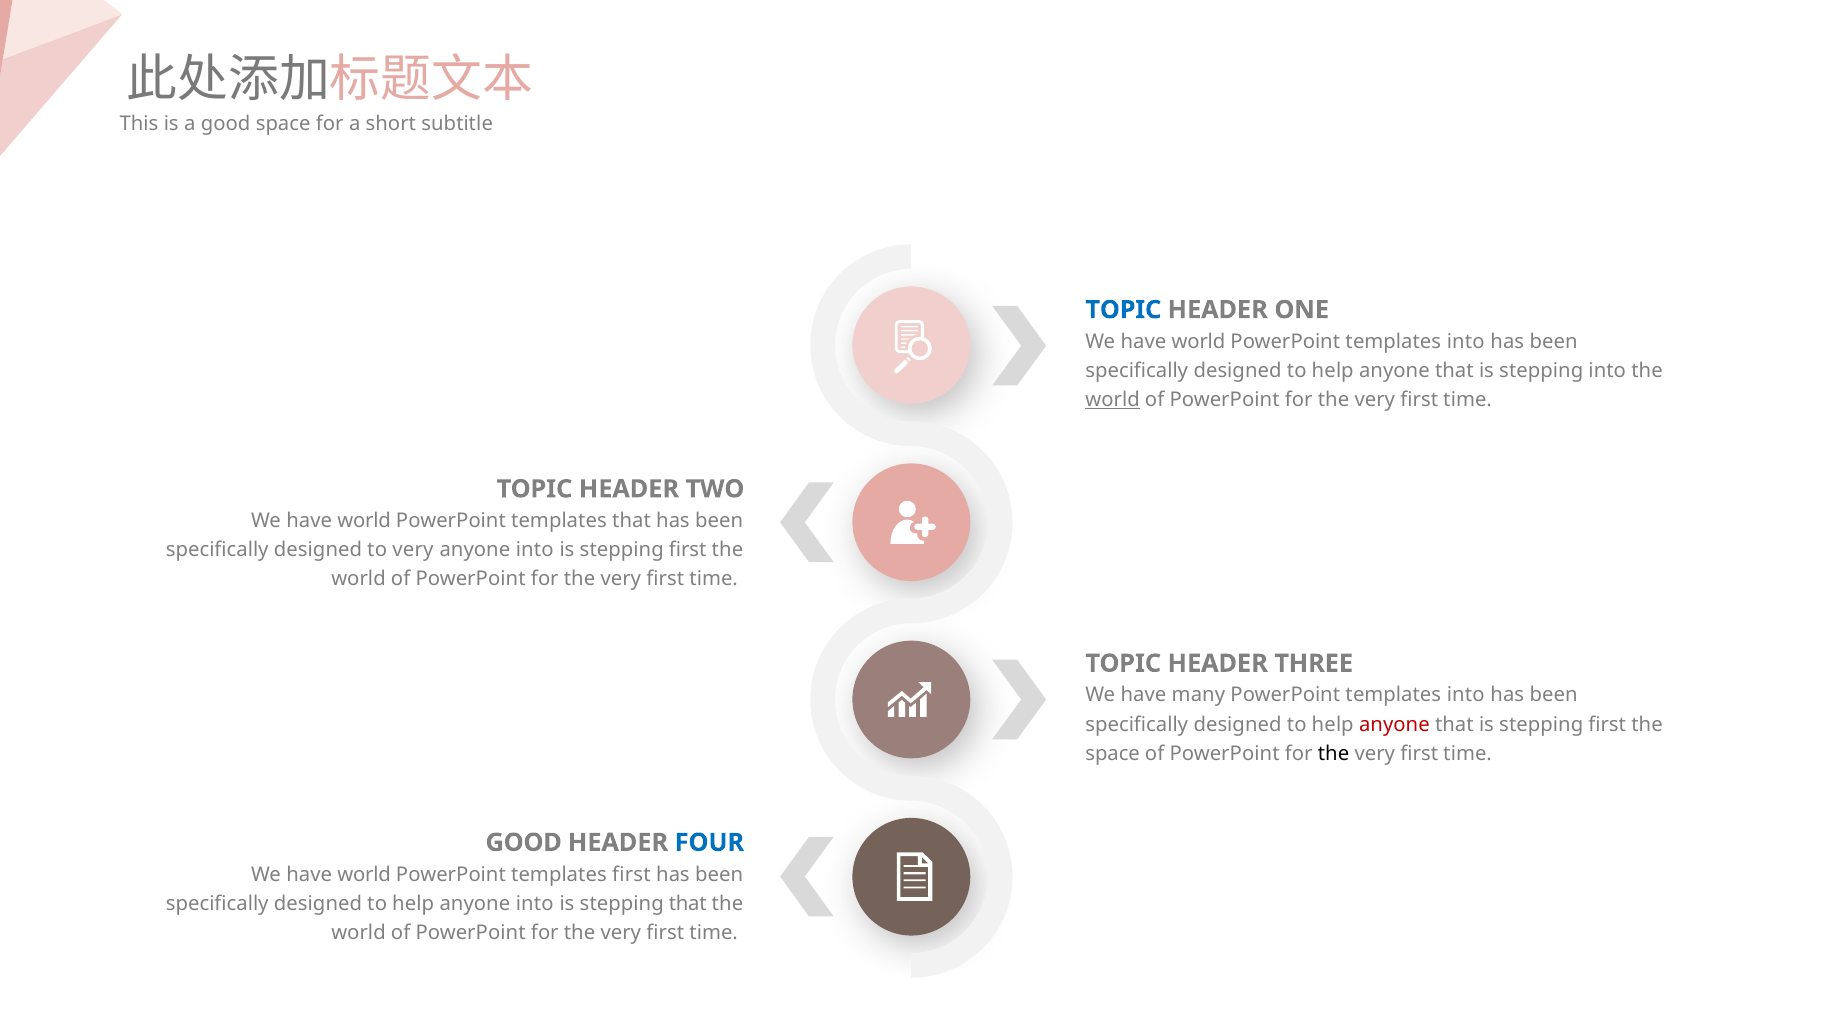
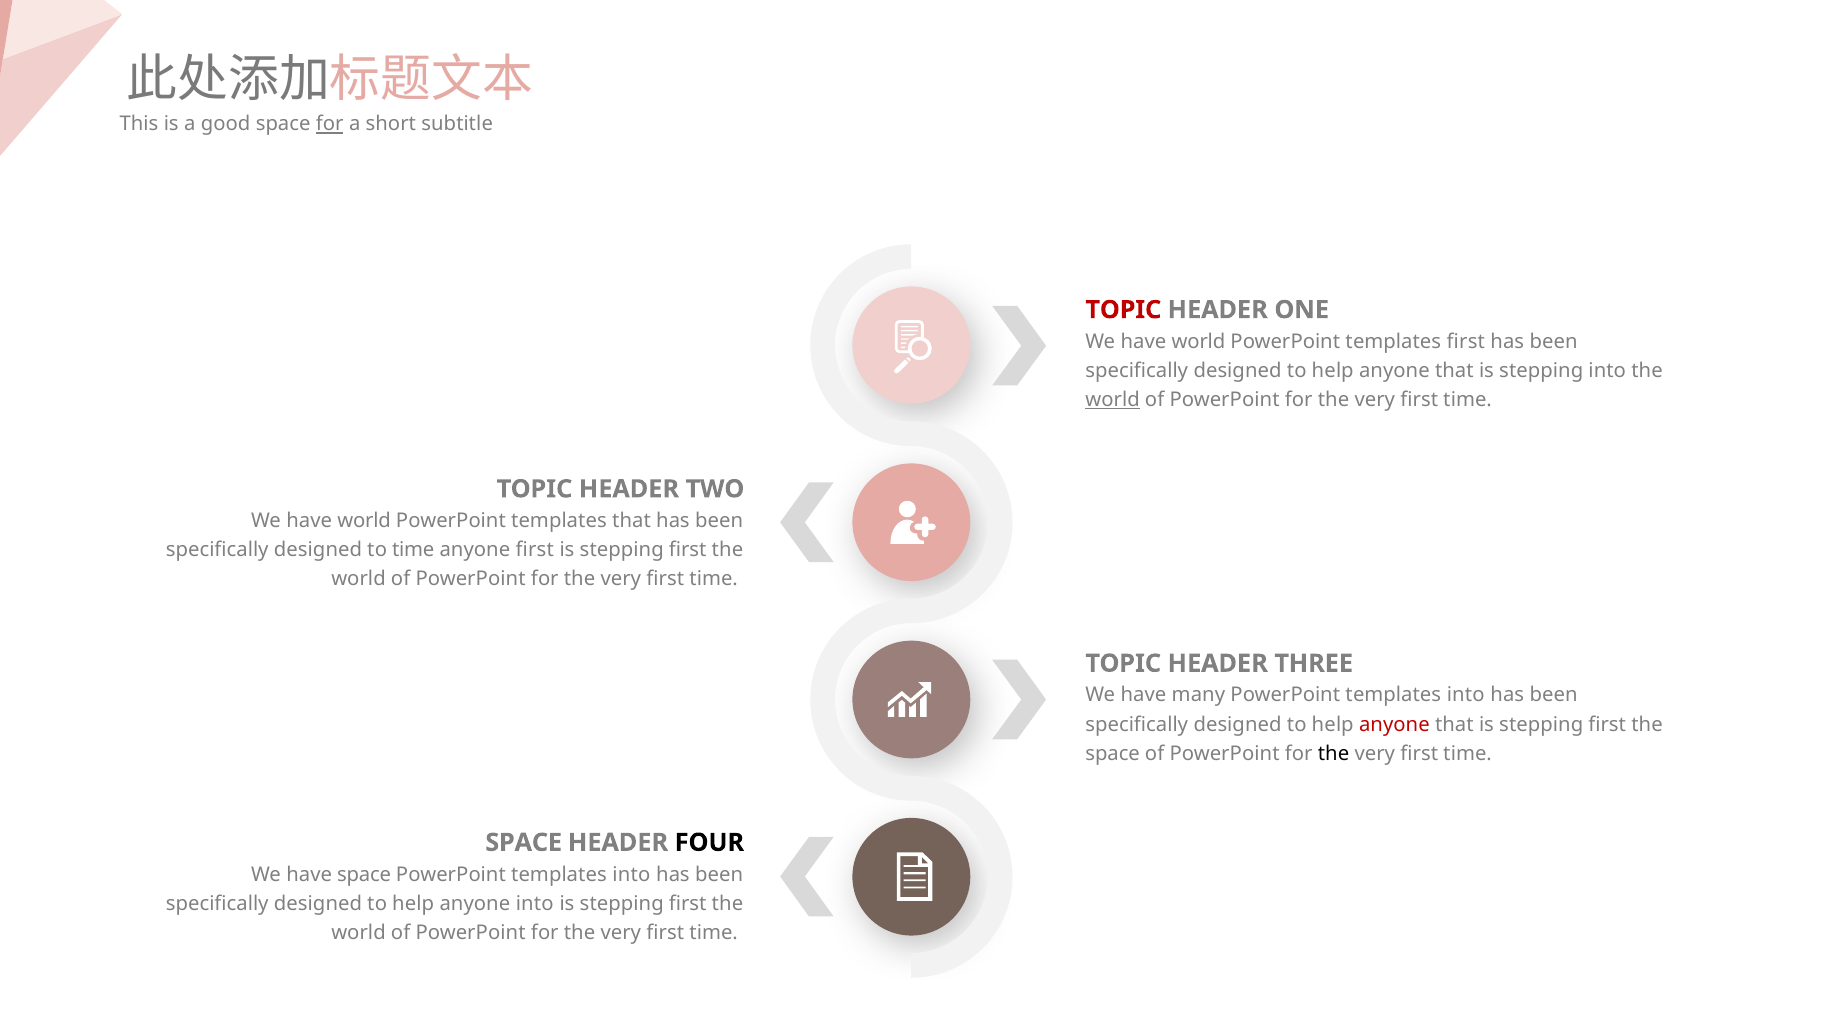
for at (330, 124) underline: none -> present
TOPIC at (1123, 310) colour: blue -> red
into at (1466, 342): into -> first
to very: very -> time
into at (535, 550): into -> first
GOOD at (524, 843): GOOD -> SPACE
FOUR colour: blue -> black
world at (364, 875): world -> space
first at (631, 875): first -> into
that at (688, 904): that -> first
